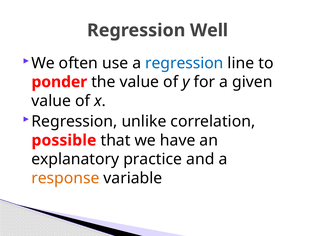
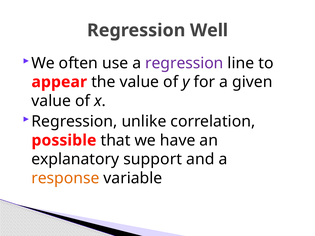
regression at (184, 63) colour: blue -> purple
ponder: ponder -> appear
practice: practice -> support
